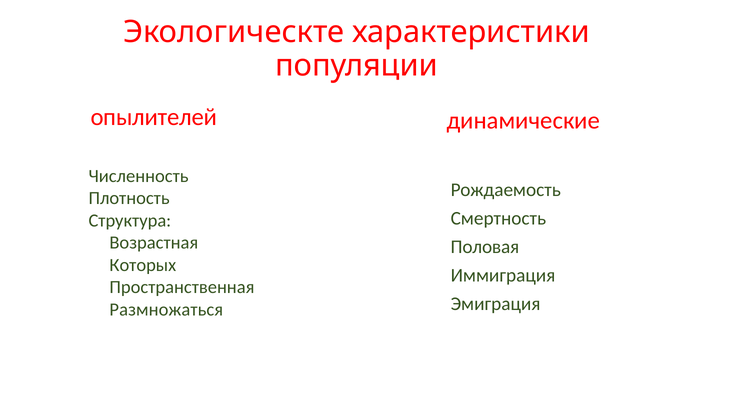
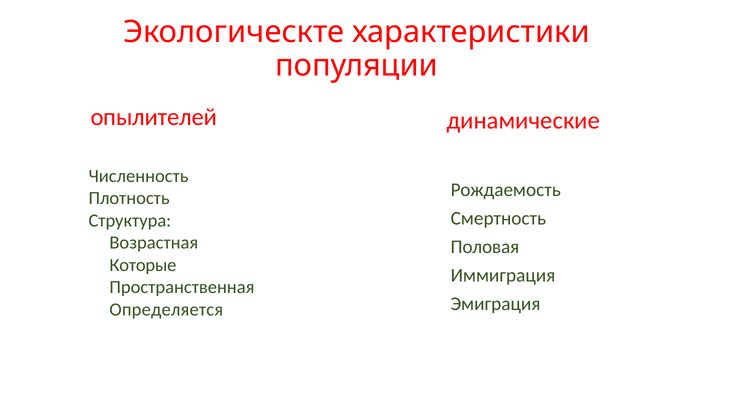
Которых: Которых -> Которые
Размножаться: Размножаться -> Определяется
